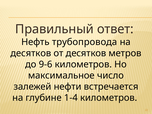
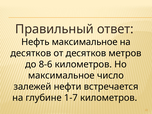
Нефть трубопровода: трубопровода -> максимальное
9-6: 9-6 -> 8-6
1-4: 1-4 -> 1-7
